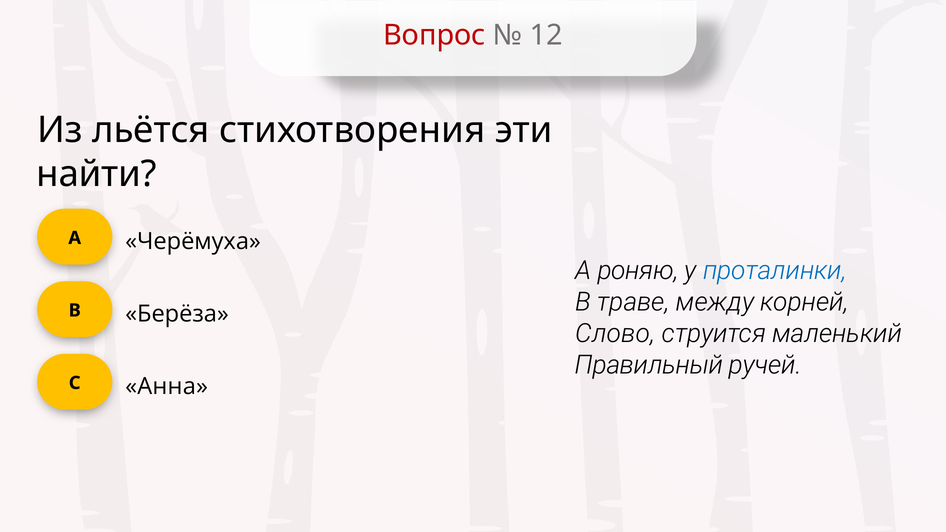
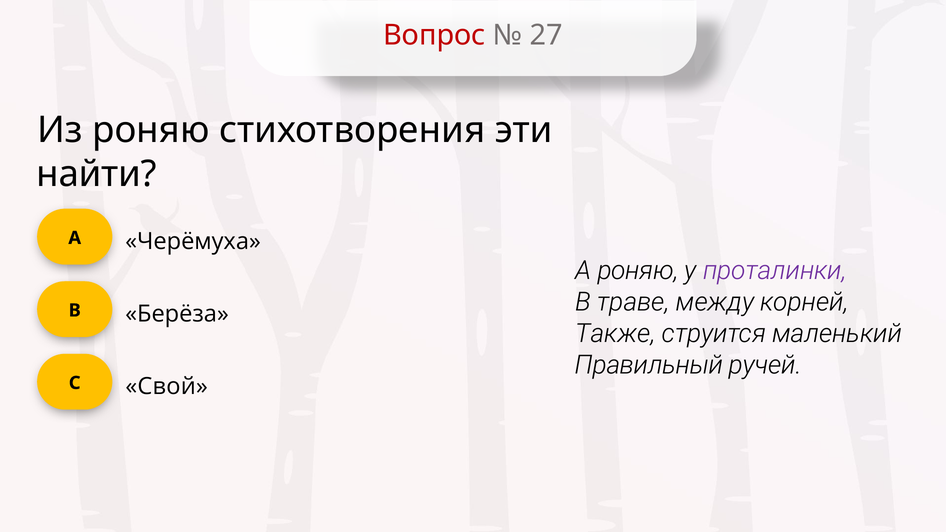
12: 12 -> 27
Из льётся: льётся -> роняю
проталинки colour: blue -> purple
Слово: Слово -> Также
Анна: Анна -> Свой
